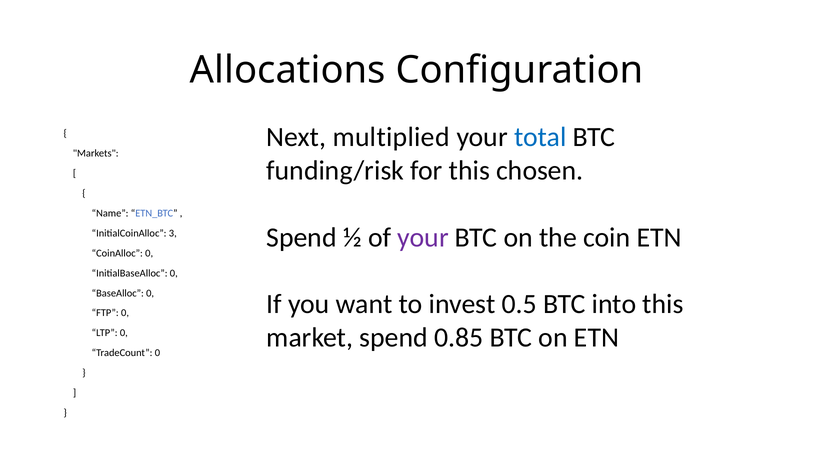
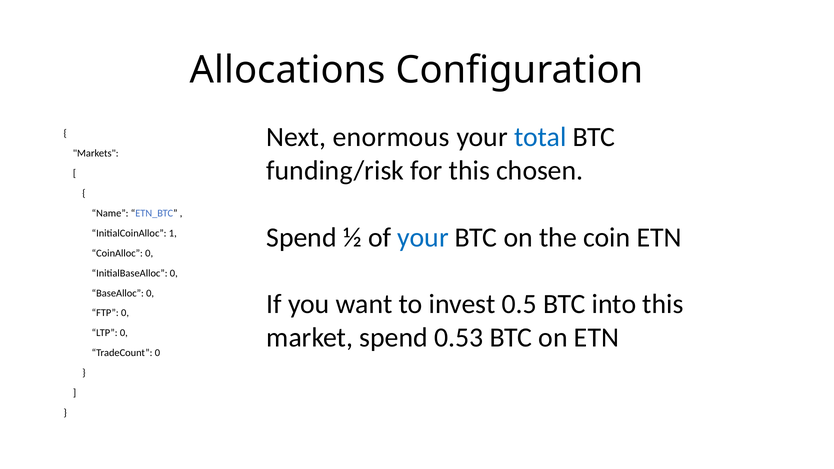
multiplied: multiplied -> enormous
your at (423, 237) colour: purple -> blue
3: 3 -> 1
0.85: 0.85 -> 0.53
